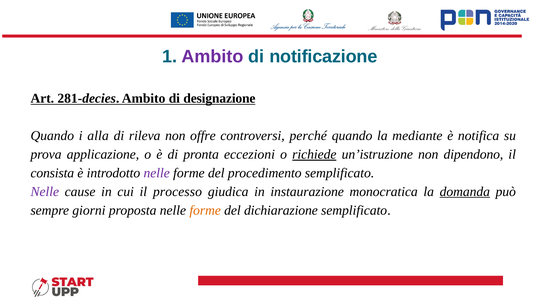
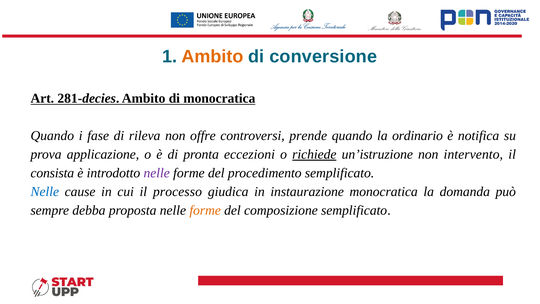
Ambito at (212, 56) colour: purple -> orange
notificazione: notificazione -> conversione
di designazione: designazione -> monocratica
alla: alla -> fase
perché: perché -> prende
mediante: mediante -> ordinario
dipendono: dipendono -> intervento
Nelle at (45, 191) colour: purple -> blue
domanda underline: present -> none
giorni: giorni -> debba
dichiarazione: dichiarazione -> composizione
